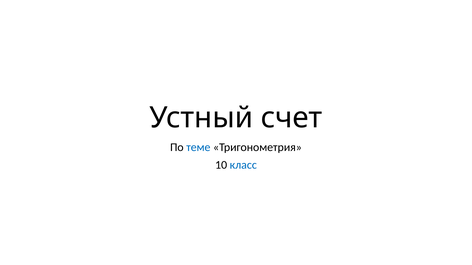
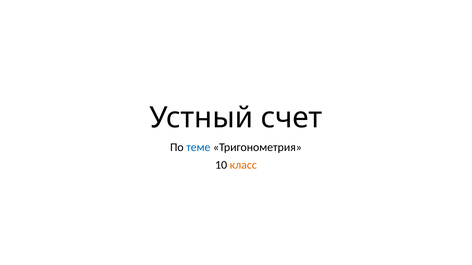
класс colour: blue -> orange
